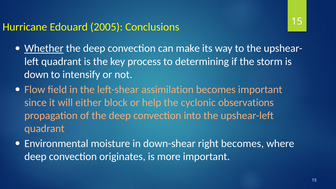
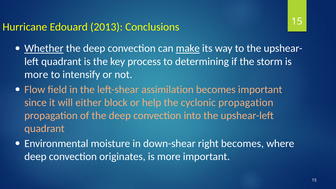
2005: 2005 -> 2013
make underline: none -> present
down at (36, 74): down -> more
cyclonic observations: observations -> propagation
